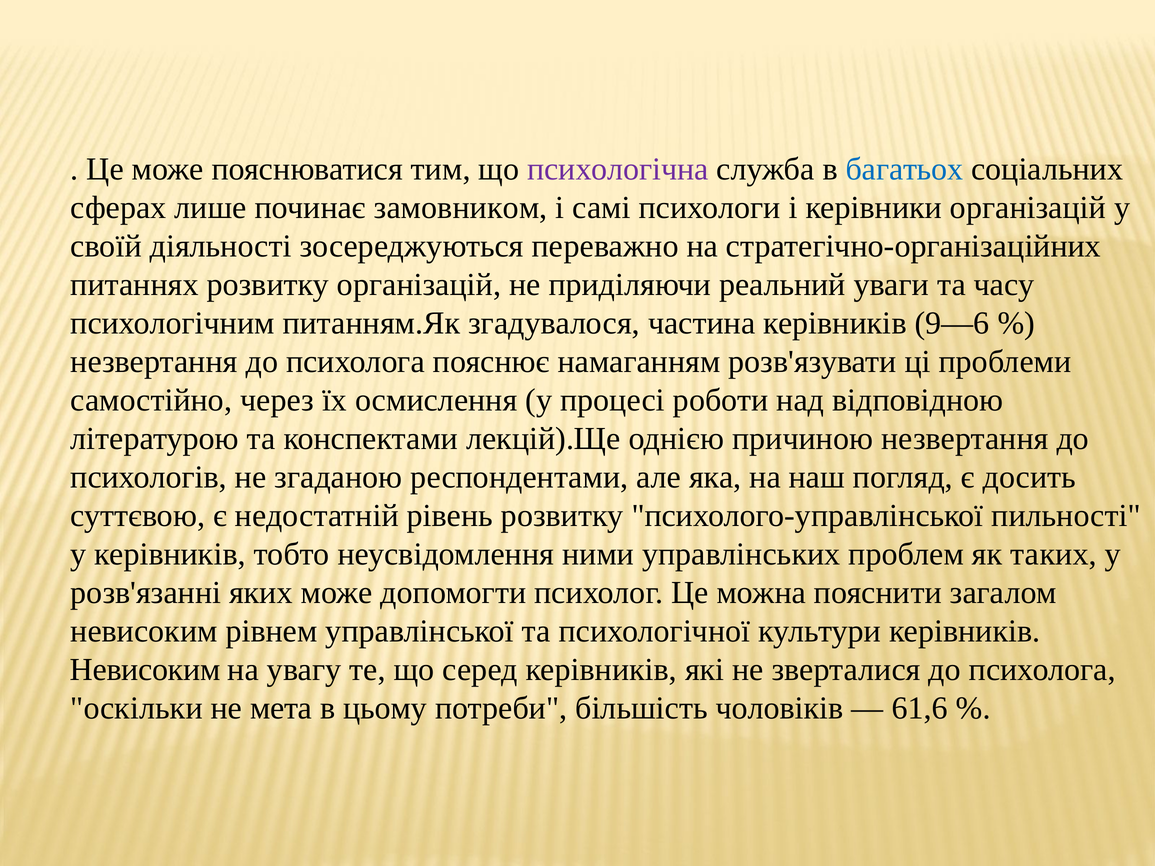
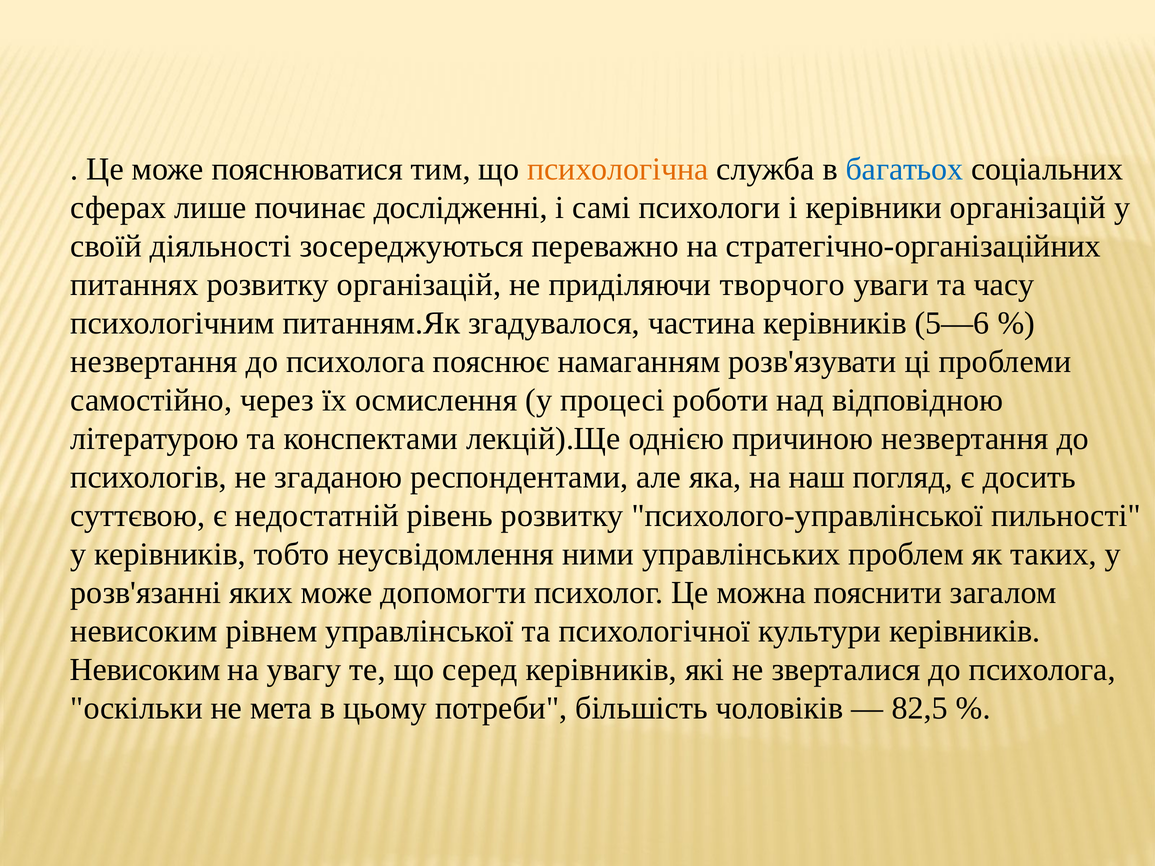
психологічна colour: purple -> orange
замовником: замовником -> дослідженні
реальний: реальний -> творчого
9—6: 9—6 -> 5—6
61,6: 61,6 -> 82,5
